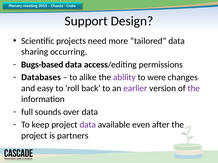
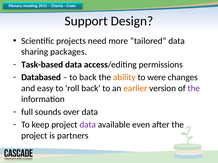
occurring: occurring -> packages
Bugs-based: Bugs-based -> Task-based
Databases: Databases -> Databased
to alike: alike -> back
ability colour: purple -> orange
earlier colour: purple -> orange
